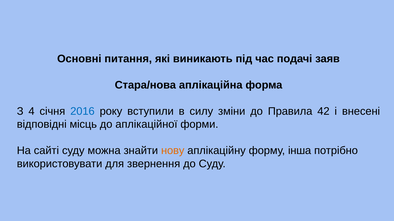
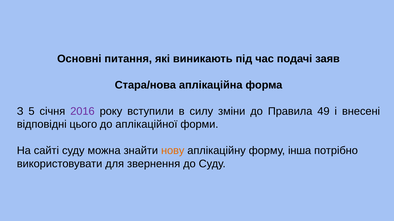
4: 4 -> 5
2016 colour: blue -> purple
42: 42 -> 49
місць: місць -> цього
